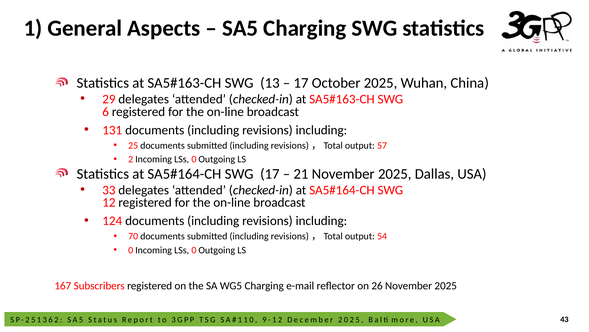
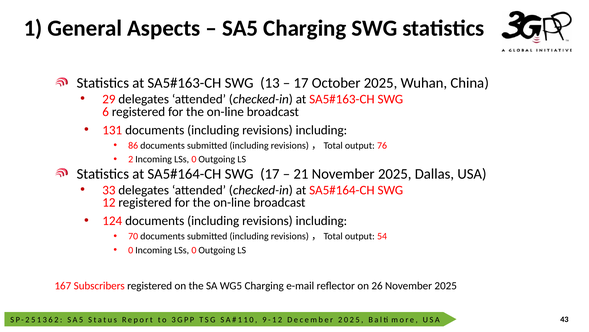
25: 25 -> 86
57: 57 -> 76
